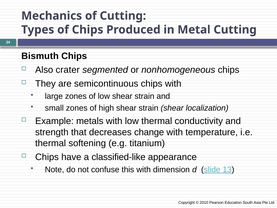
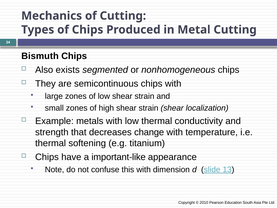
crater: crater -> exists
classified-like: classified-like -> important-like
